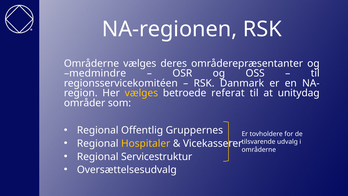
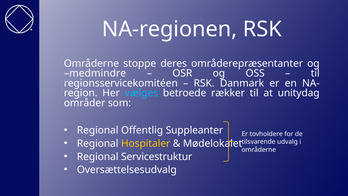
Områderne vælges: vælges -> stoppe
vælges at (141, 93) colour: yellow -> light blue
referat: referat -> rækker
Gruppernes: Gruppernes -> Suppleanter
Vicekasserer: Vicekasserer -> Mødelokalet
